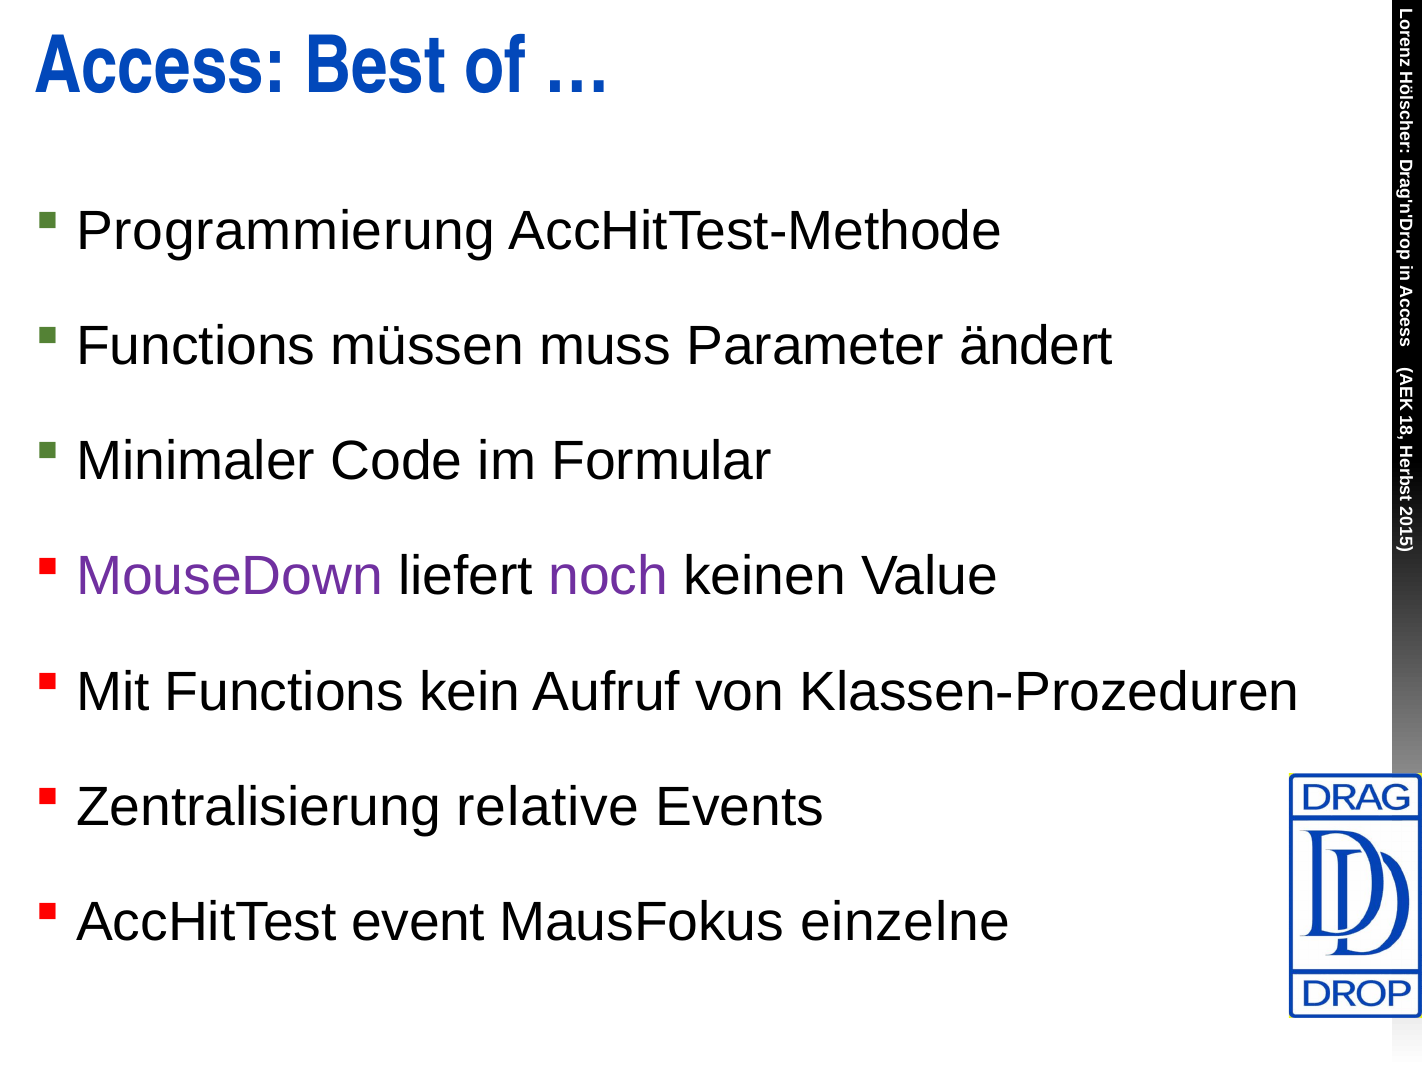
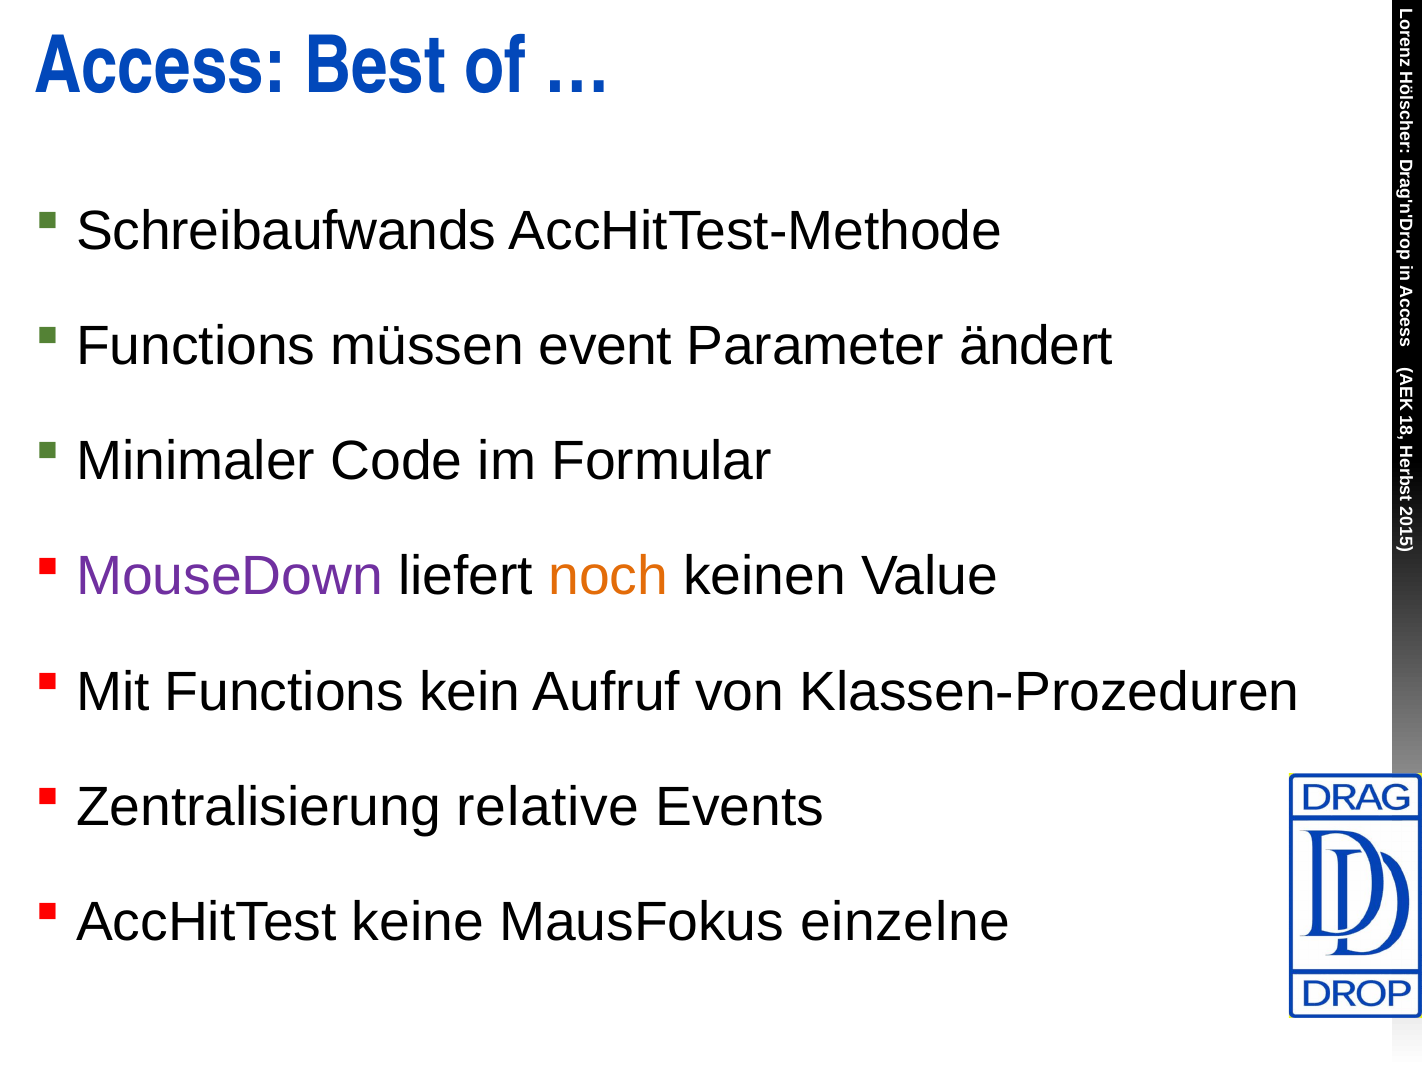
Programmierung: Programmierung -> Schreibaufwands
muss: muss -> event
noch colour: purple -> orange
event: event -> keine
